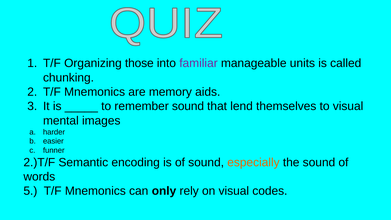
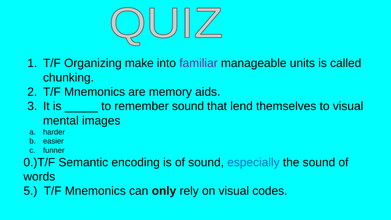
those: those -> make
2.)T/F: 2.)T/F -> 0.)T/F
especially colour: orange -> blue
